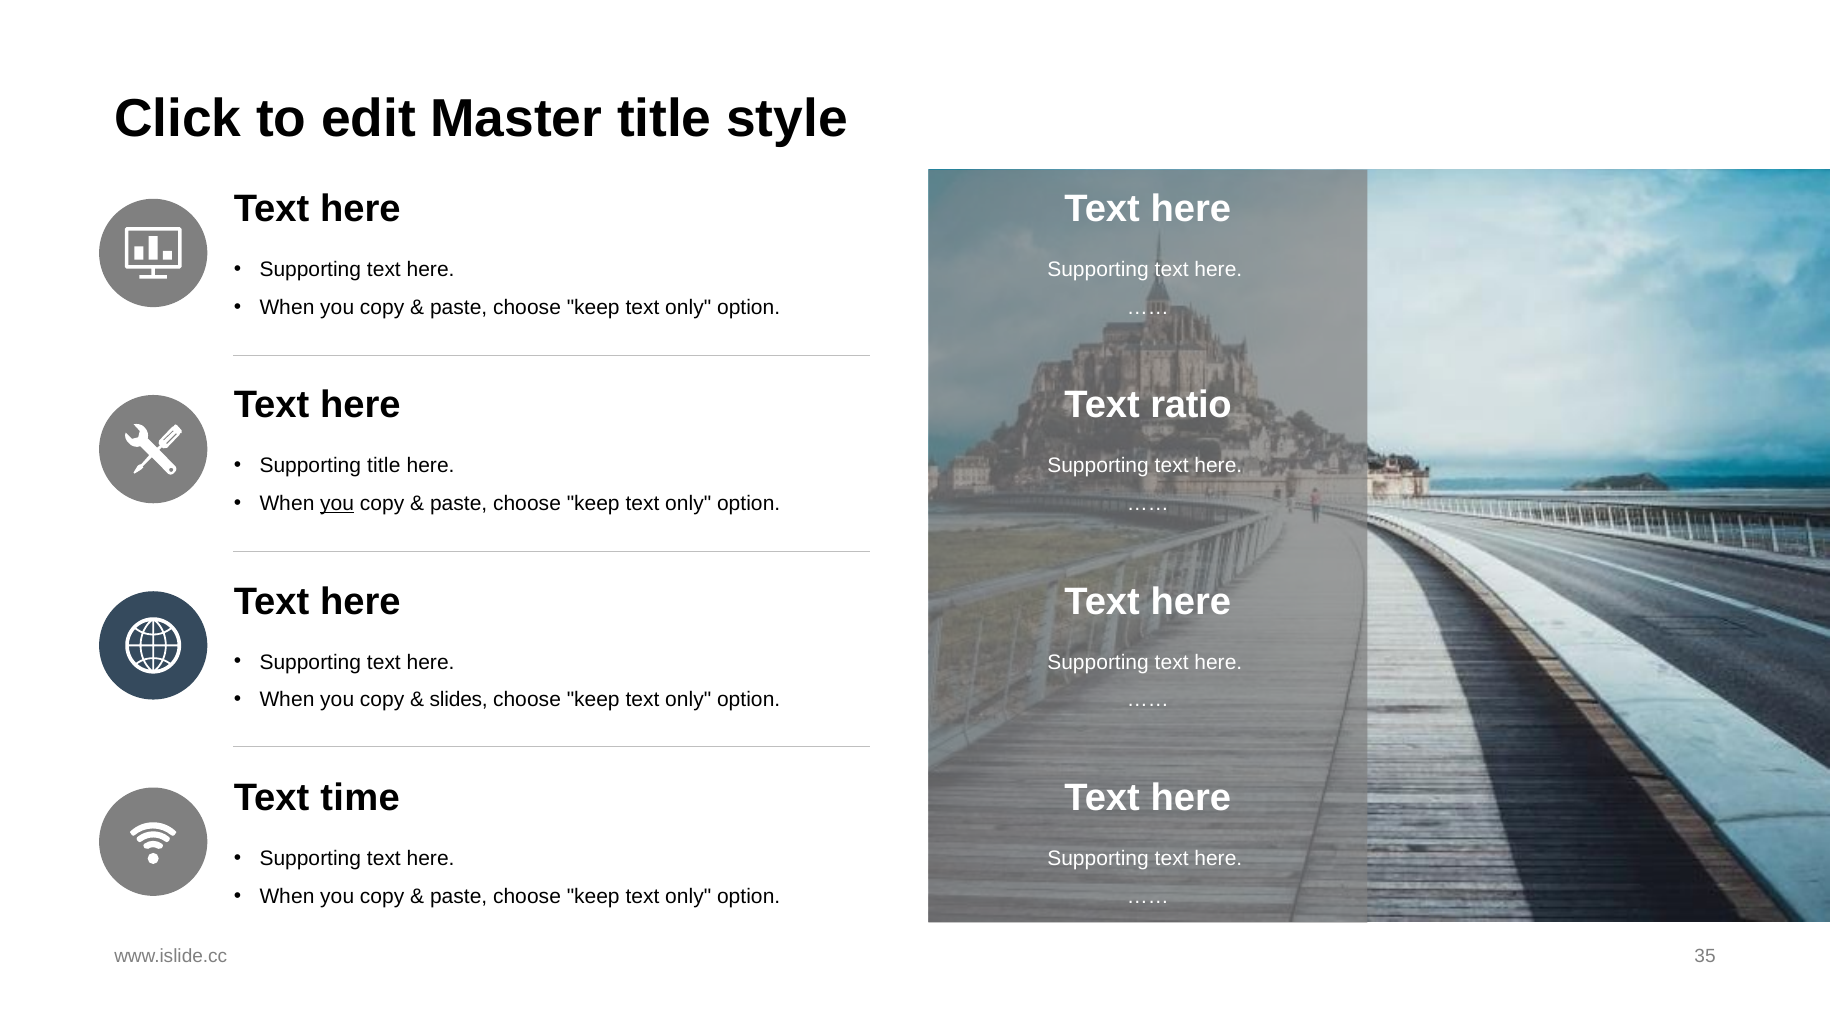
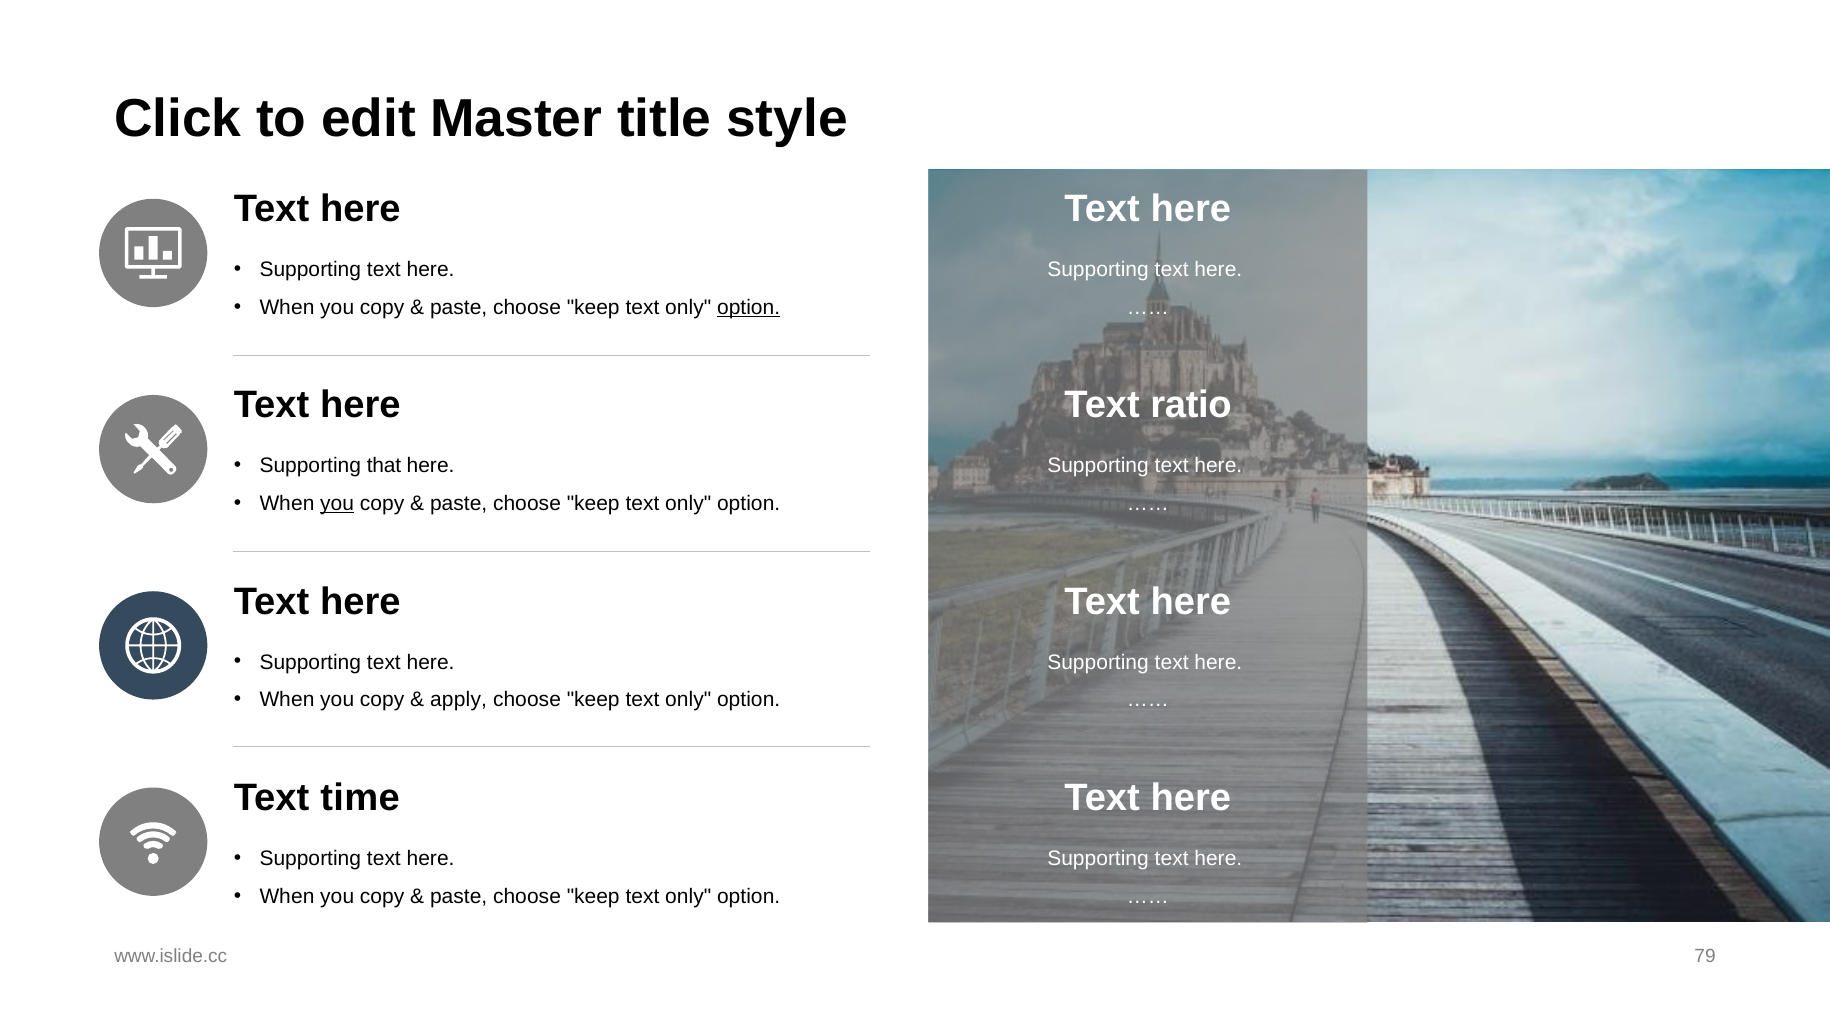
option at (749, 307) underline: none -> present
Supporting title: title -> that
slides: slides -> apply
35: 35 -> 79
